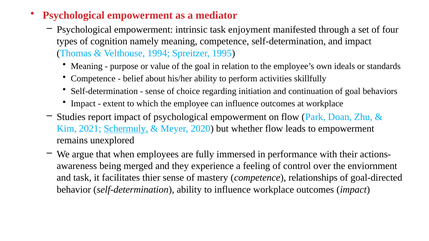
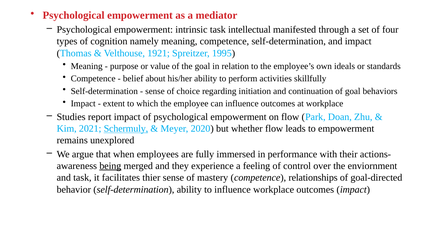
enjoyment: enjoyment -> intellectual
1994: 1994 -> 1921
being underline: none -> present
